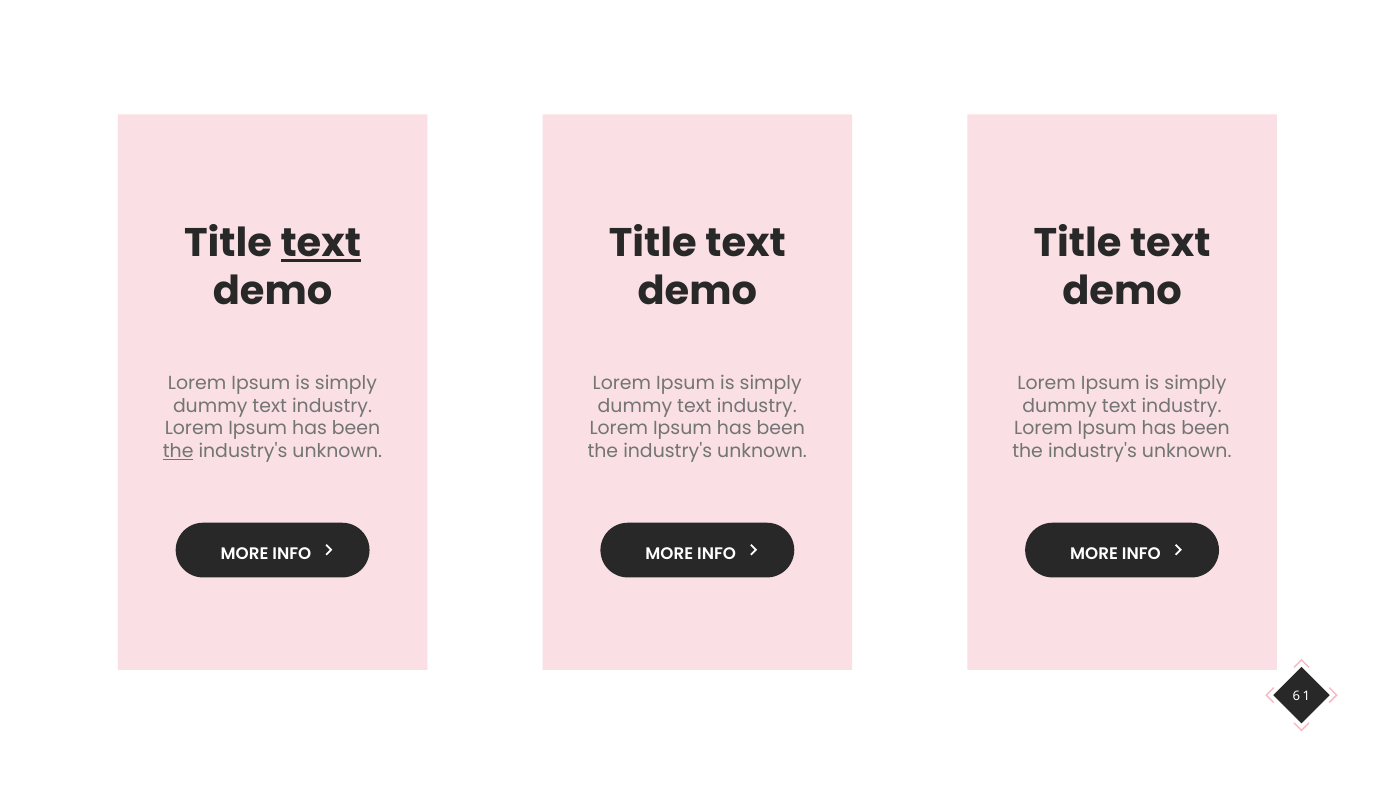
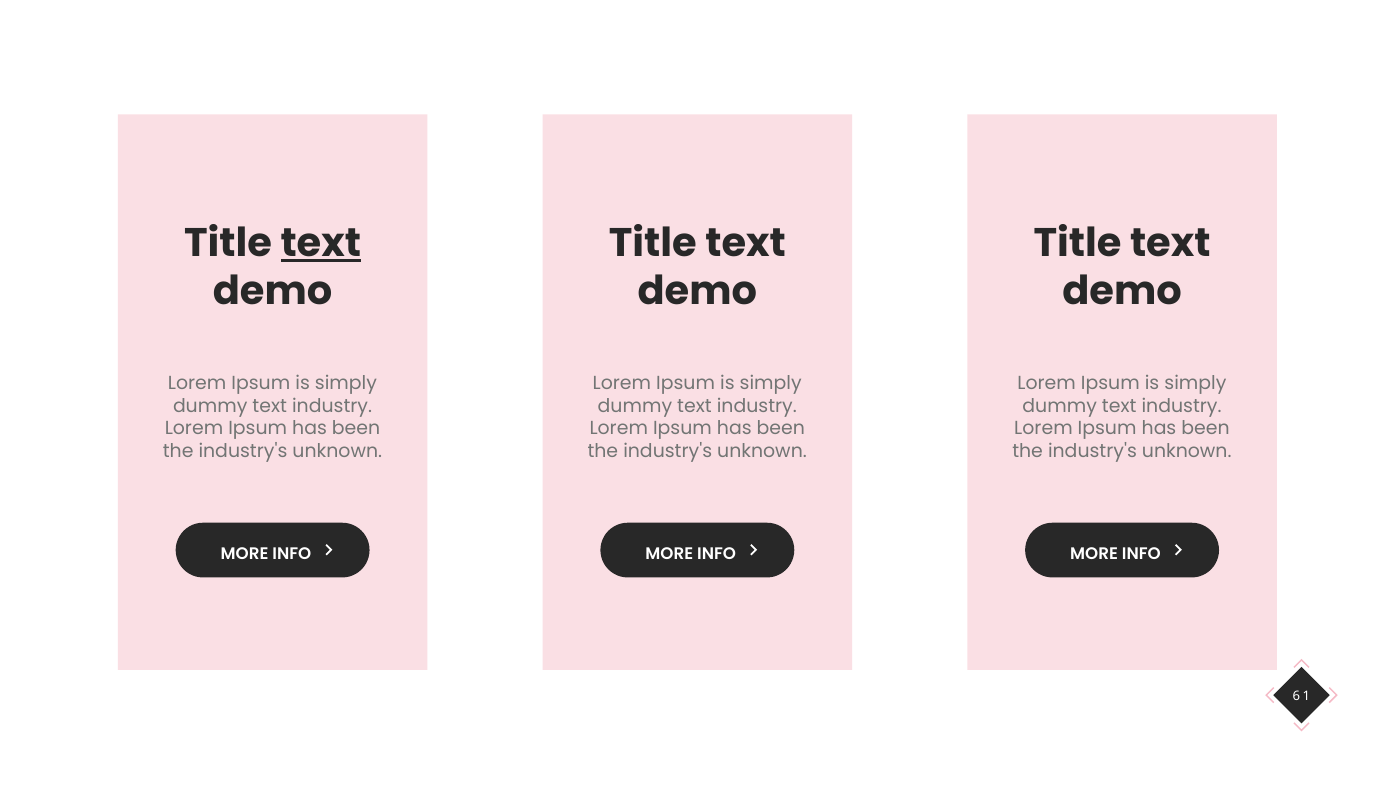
the at (178, 451) underline: present -> none
